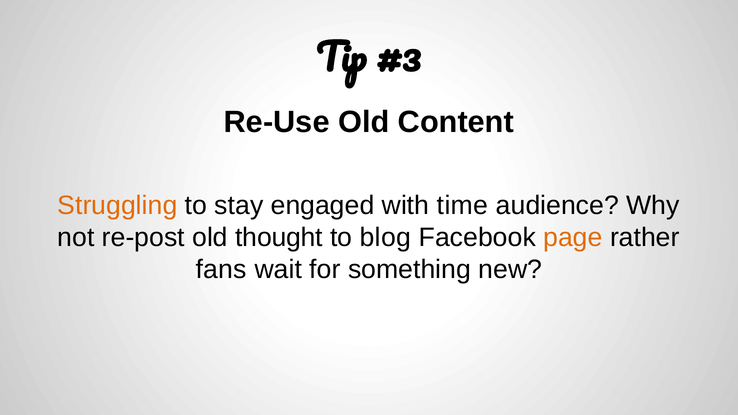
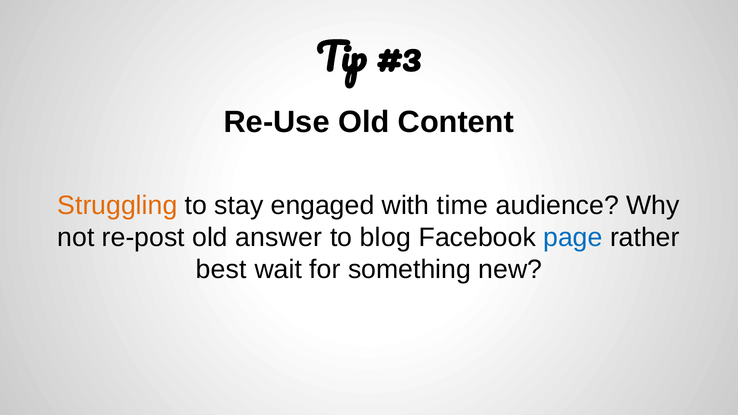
thought: thought -> answer
page colour: orange -> blue
fans: fans -> best
